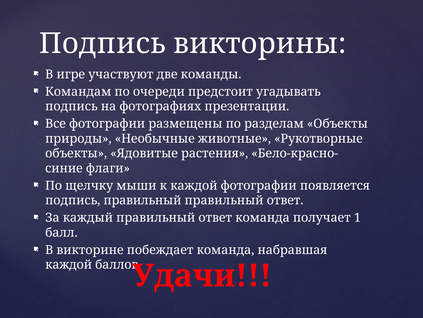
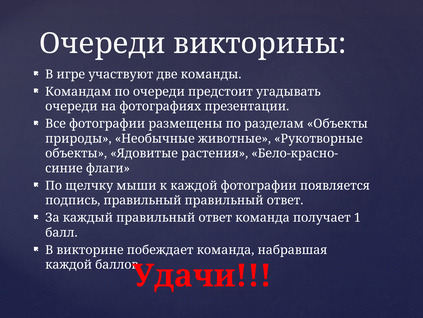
Подпись at (102, 44): Подпись -> Очереди
подпись at (71, 106): подпись -> очереди
